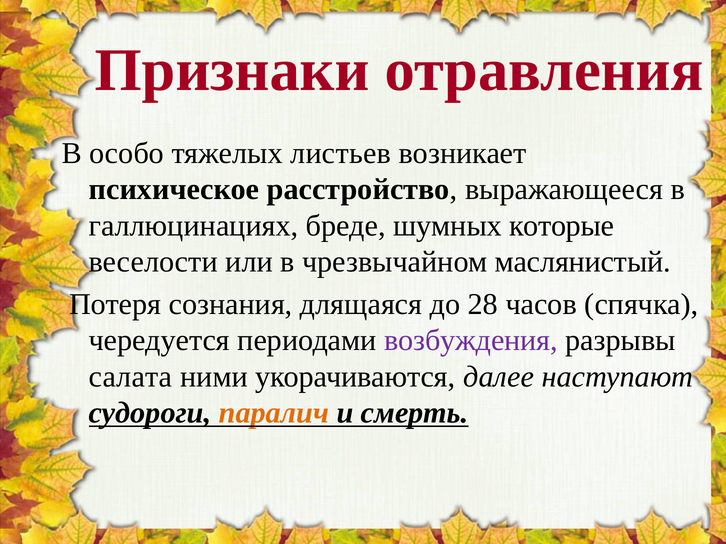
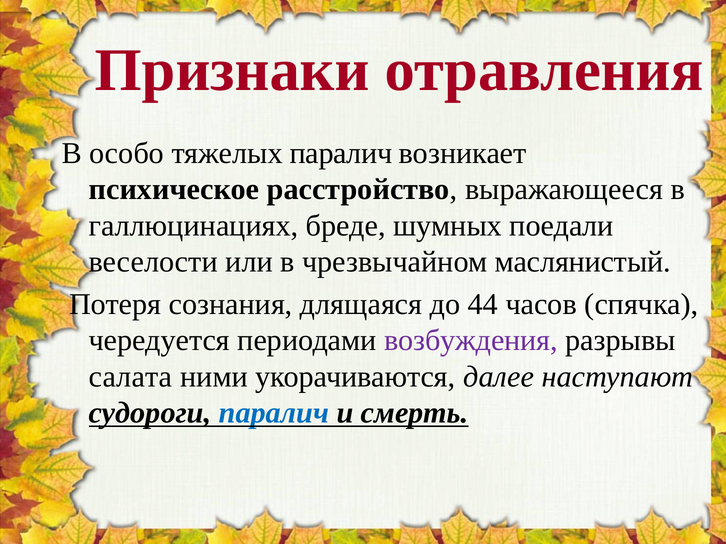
тяжелых листьев: листьев -> паралич
которые: которые -> поедали
28: 28 -> 44
паралич at (274, 413) colour: orange -> blue
